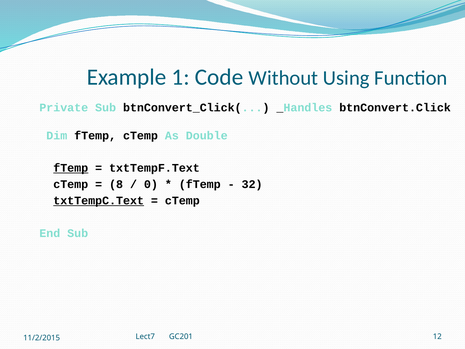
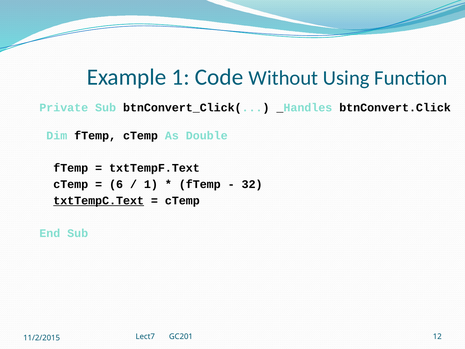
fTemp at (71, 168) underline: present -> none
8: 8 -> 6
0 at (151, 184): 0 -> 1
